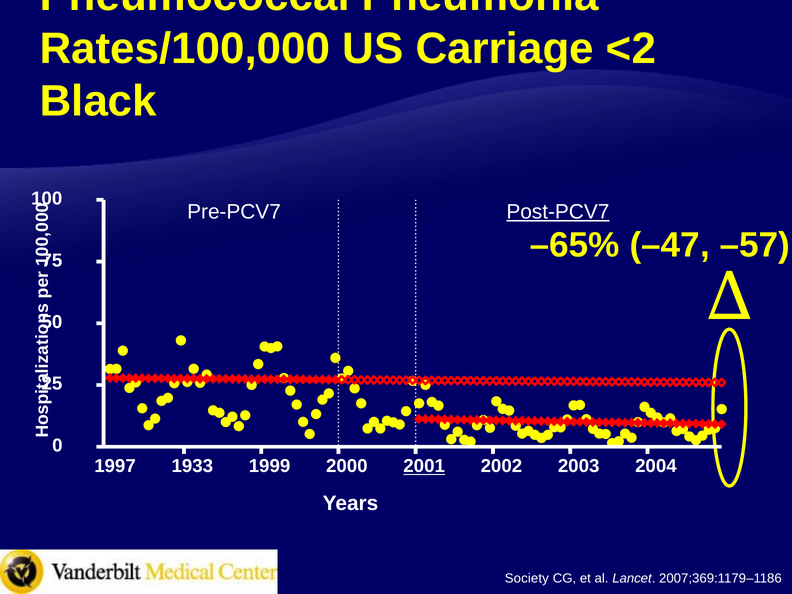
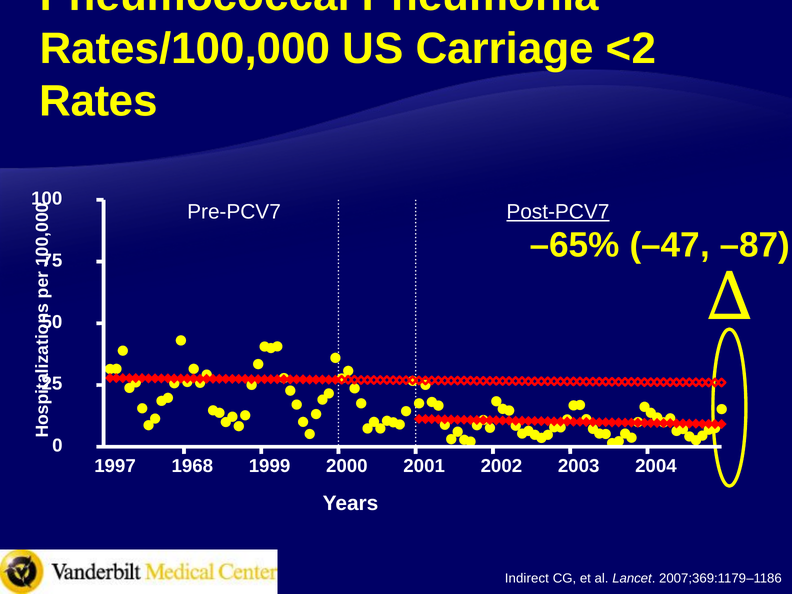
Black: Black -> Rates
–57: –57 -> –87
1933: 1933 -> 1968
2001 underline: present -> none
Society: Society -> Indirect
